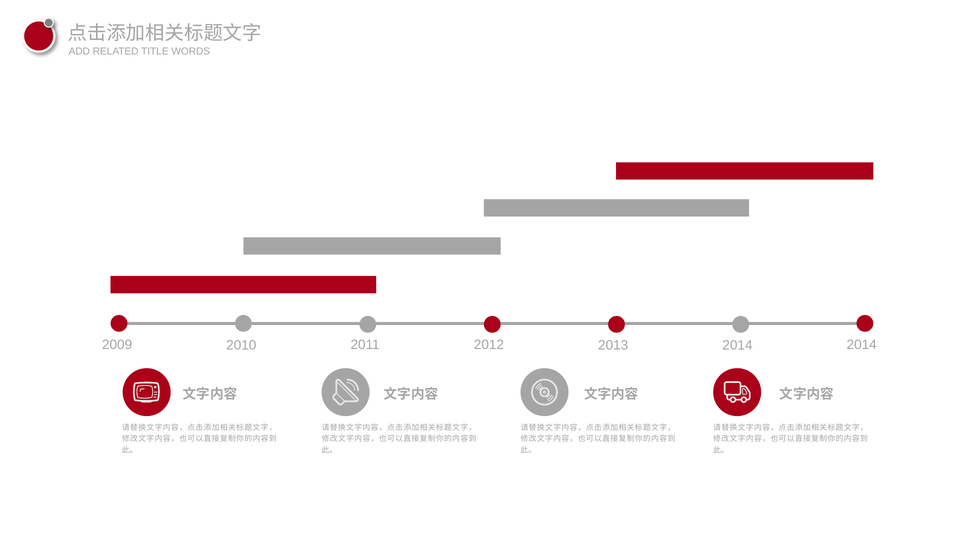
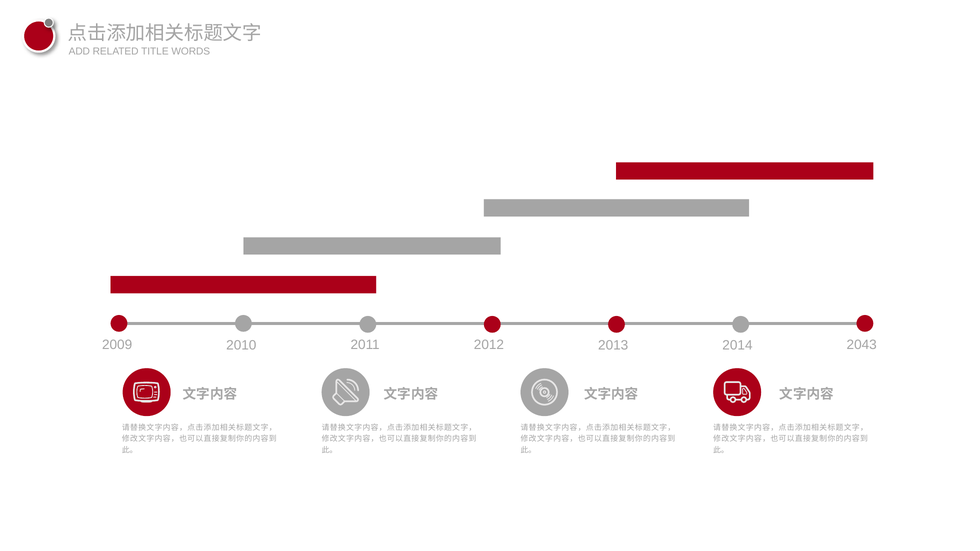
2014 at (862, 345): 2014 -> 2043
